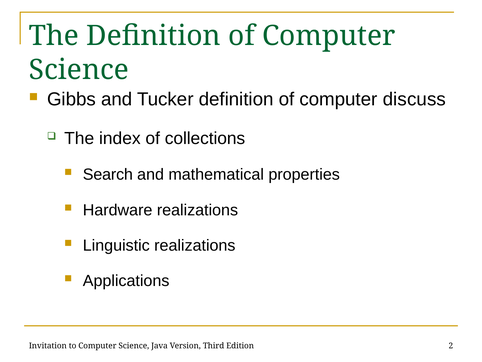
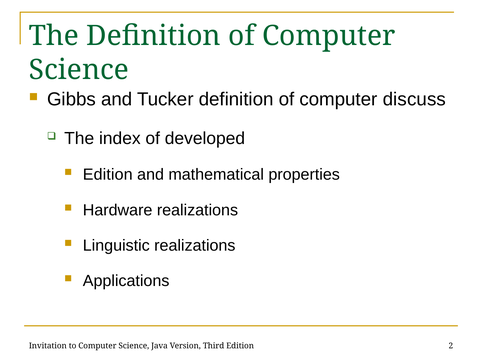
collections: collections -> developed
Search at (108, 174): Search -> Edition
